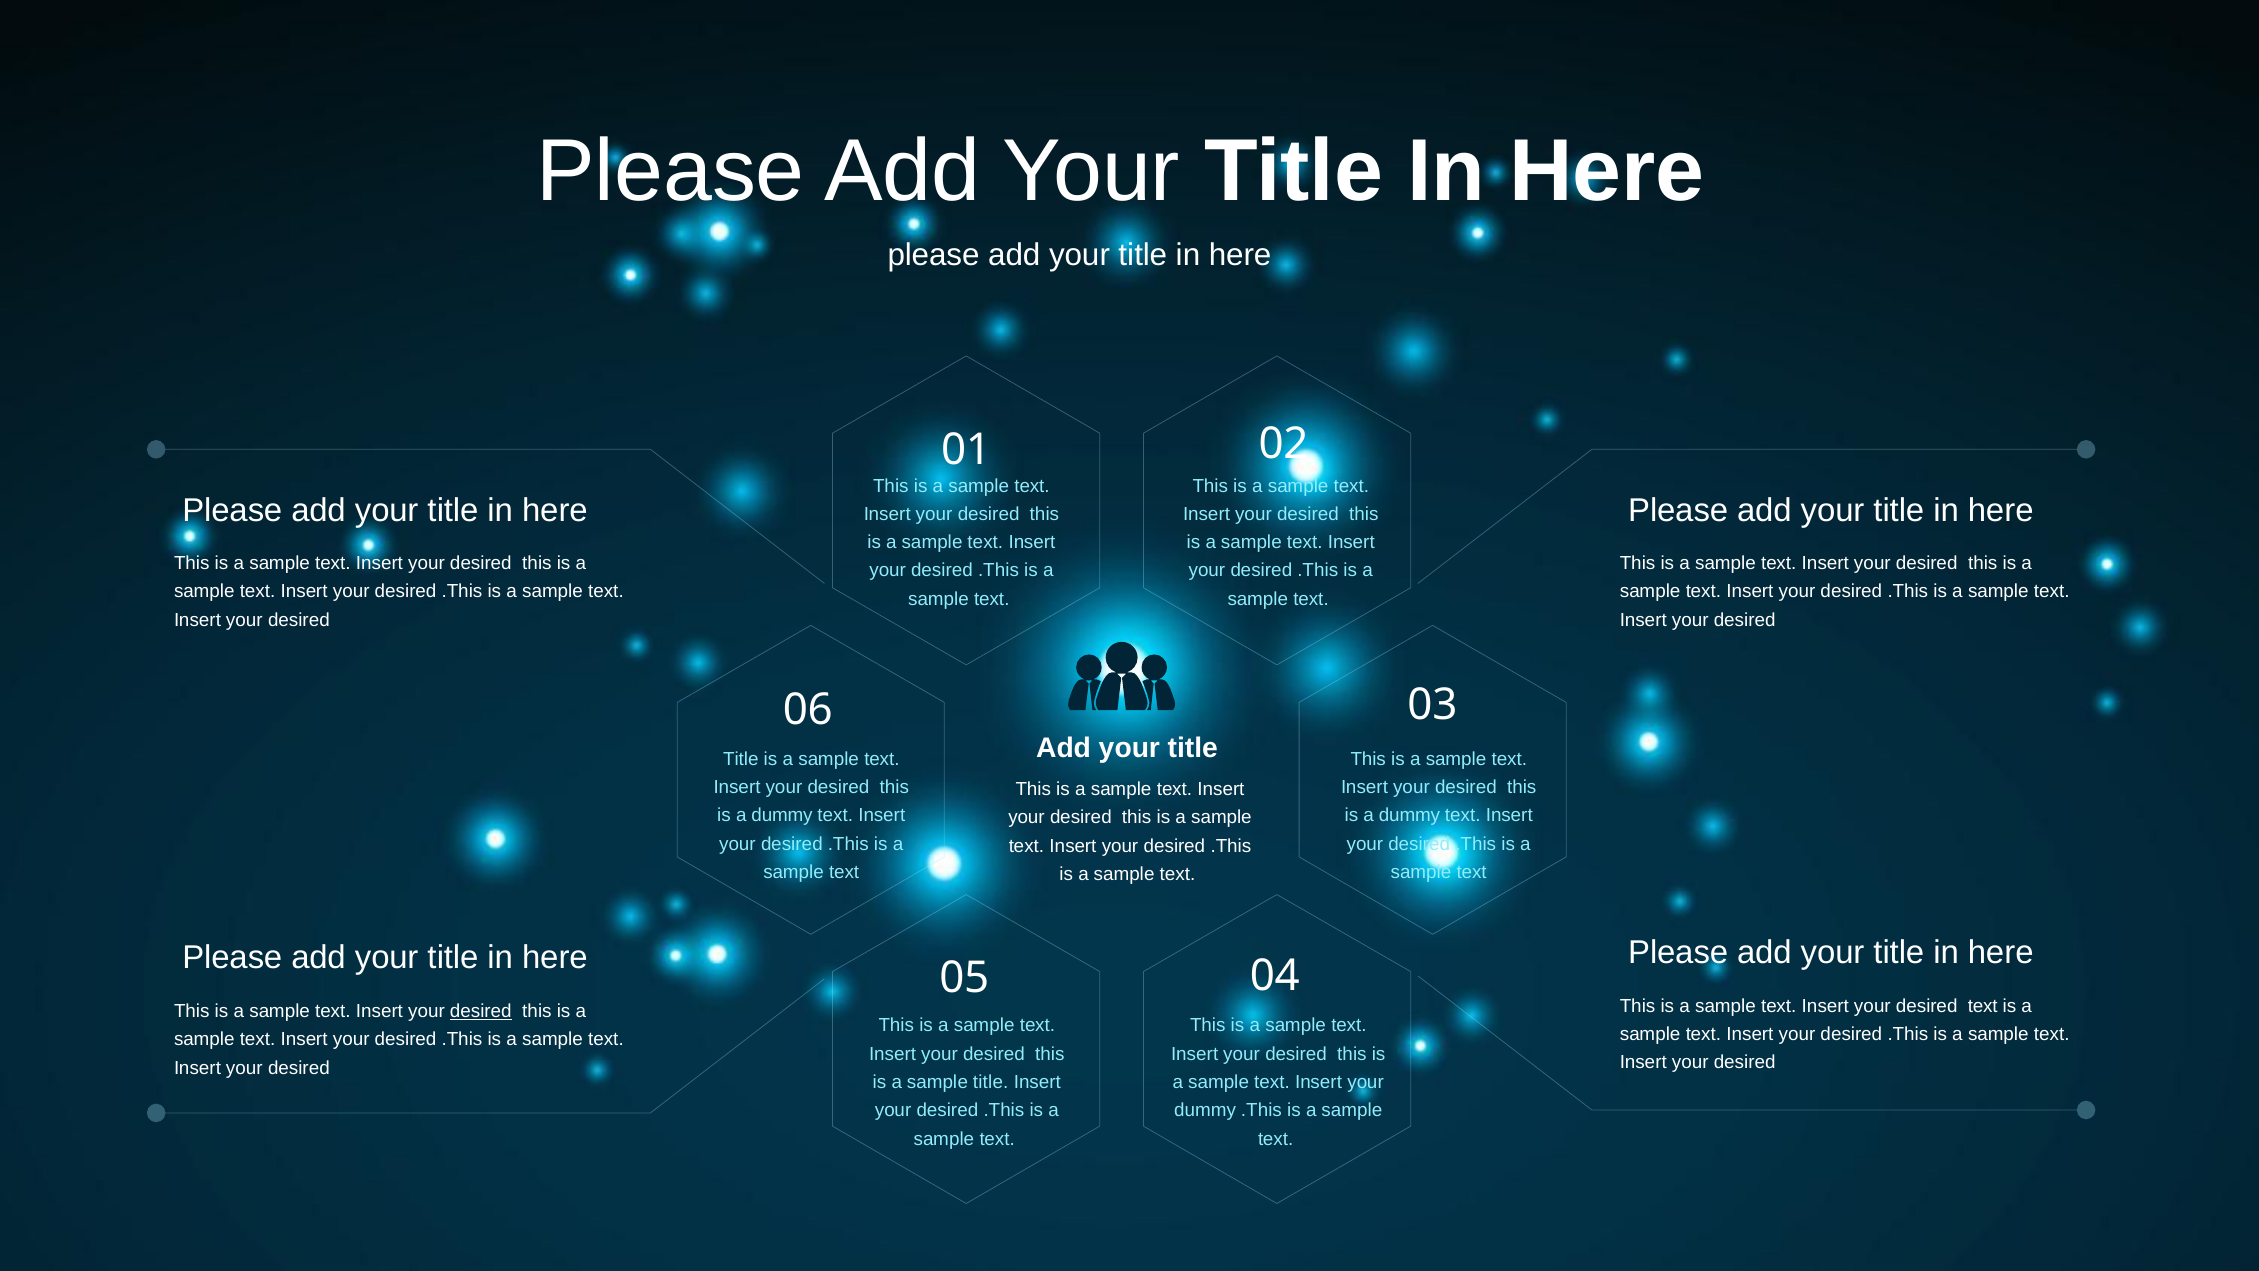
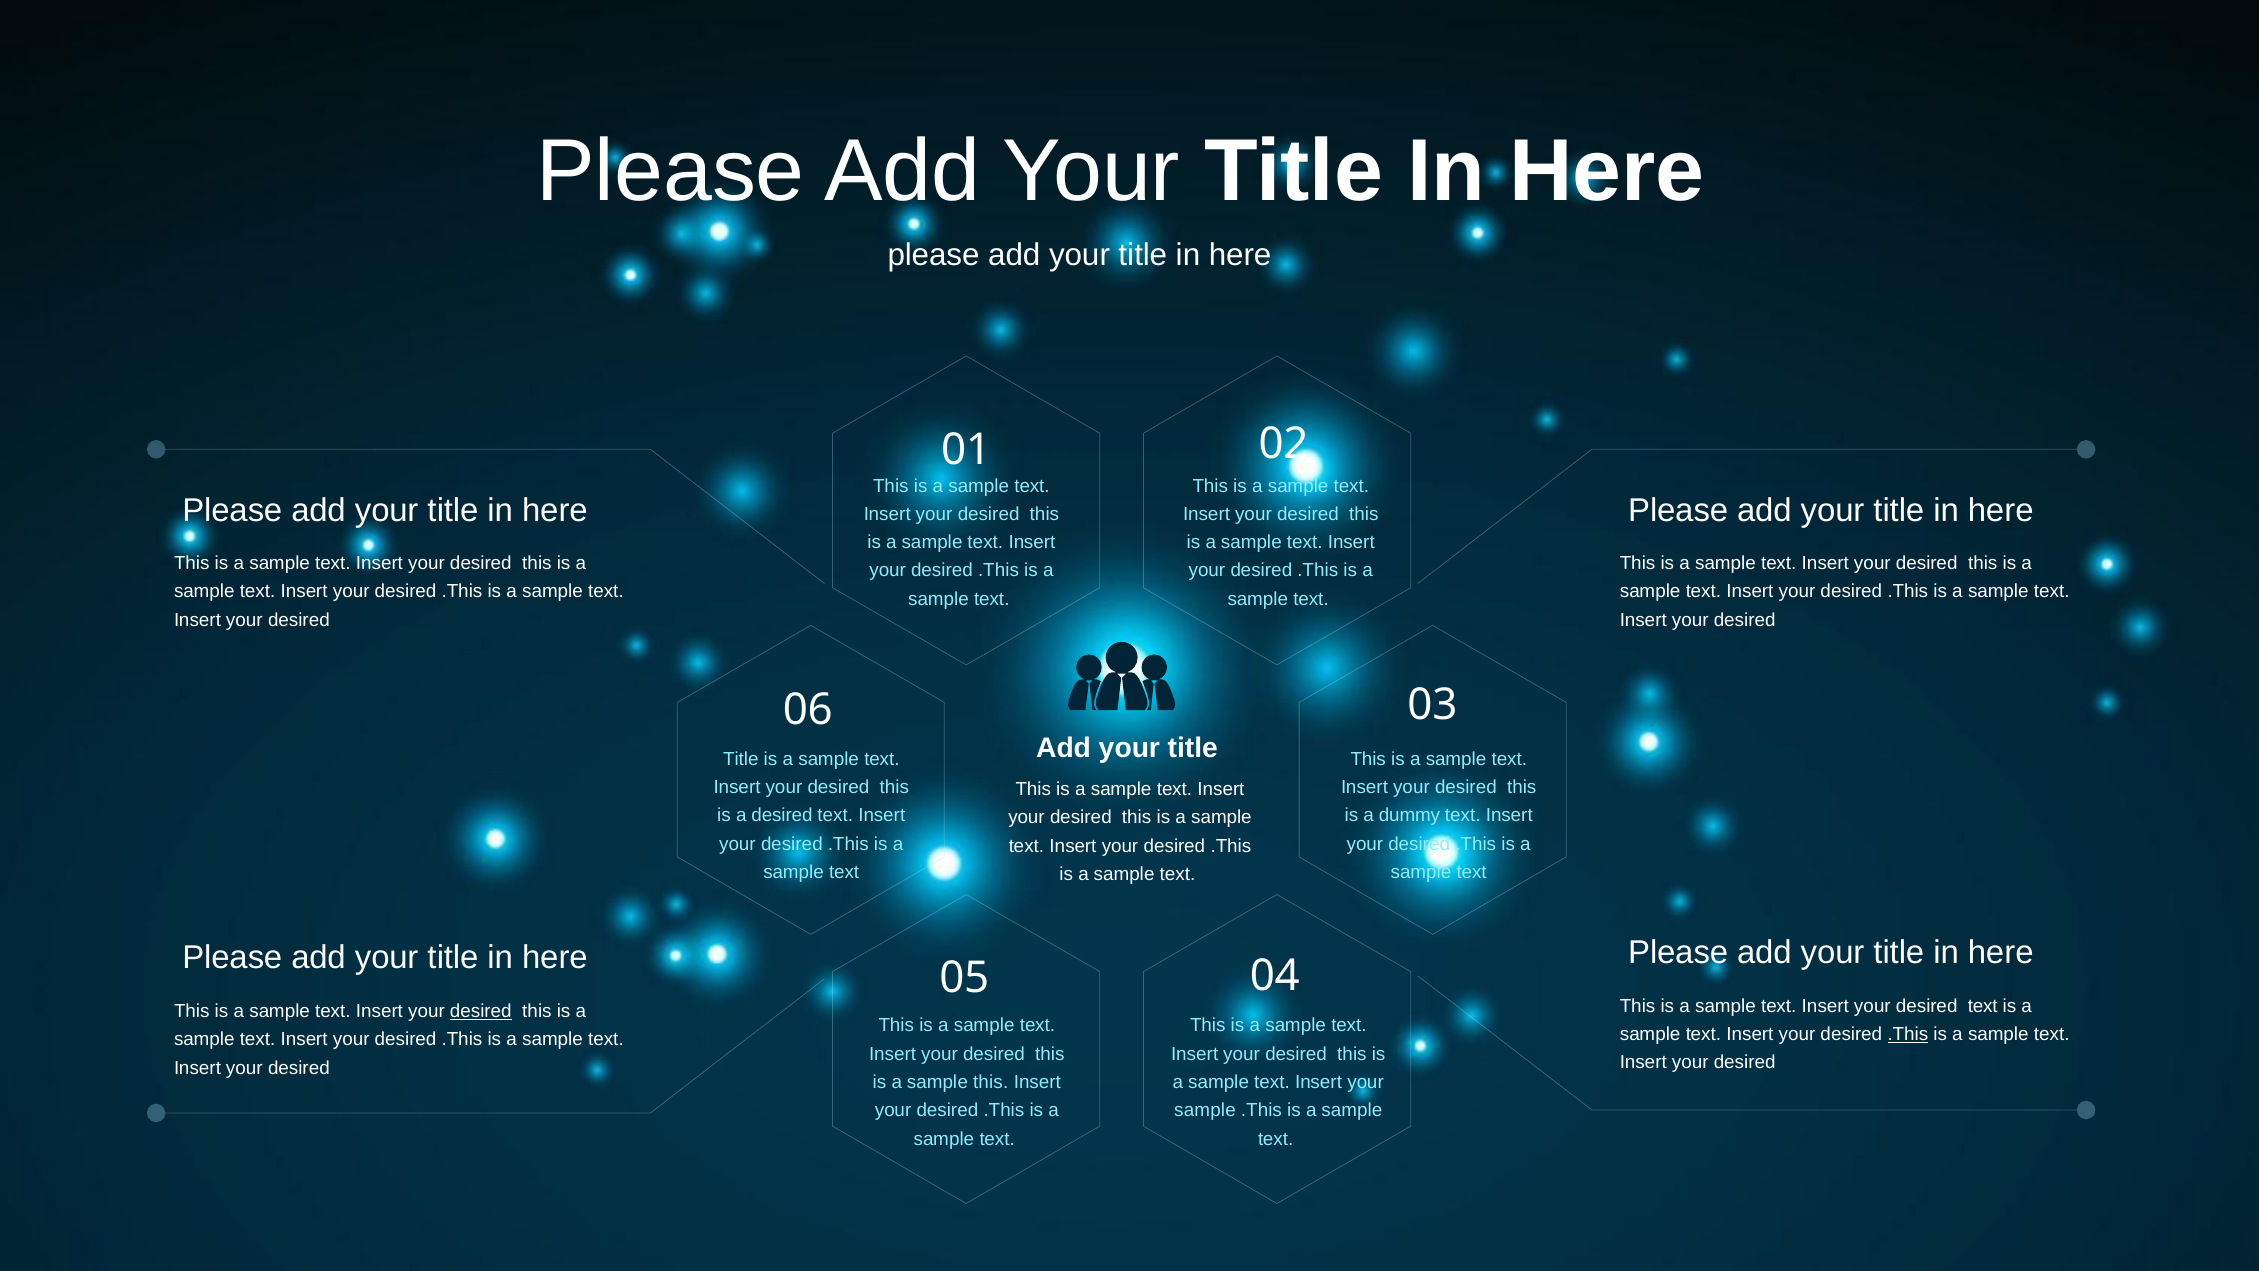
dummy at (782, 815): dummy -> desired
.This at (1908, 1034) underline: none -> present
sample title: title -> this
dummy at (1205, 1110): dummy -> sample
